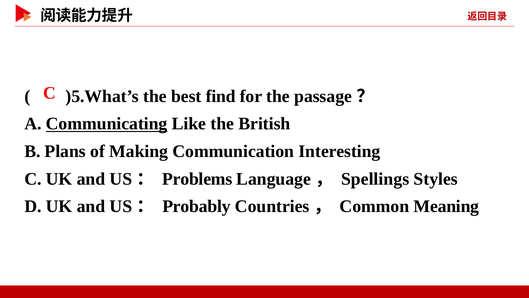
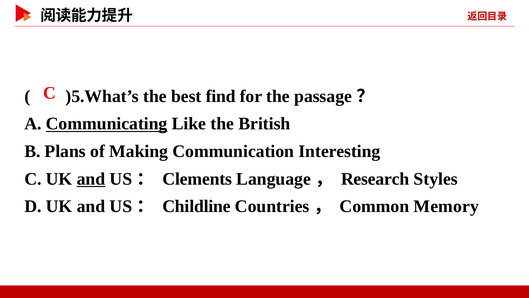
and at (91, 179) underline: none -> present
Problems: Problems -> Clements
Spellings: Spellings -> Research
Probably: Probably -> Childline
Meaning: Meaning -> Memory
